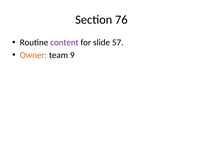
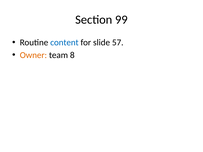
76: 76 -> 99
content colour: purple -> blue
9: 9 -> 8
